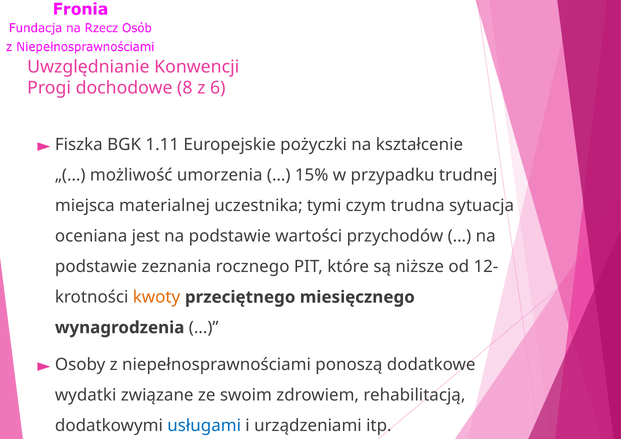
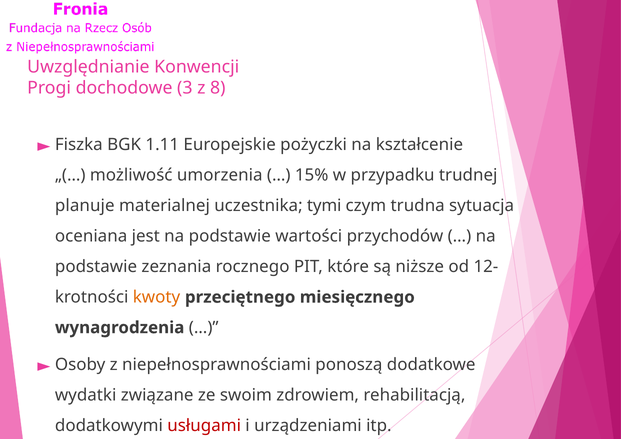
8: 8 -> 3
6: 6 -> 8
miejsca: miejsca -> planuje
usługami colour: blue -> red
